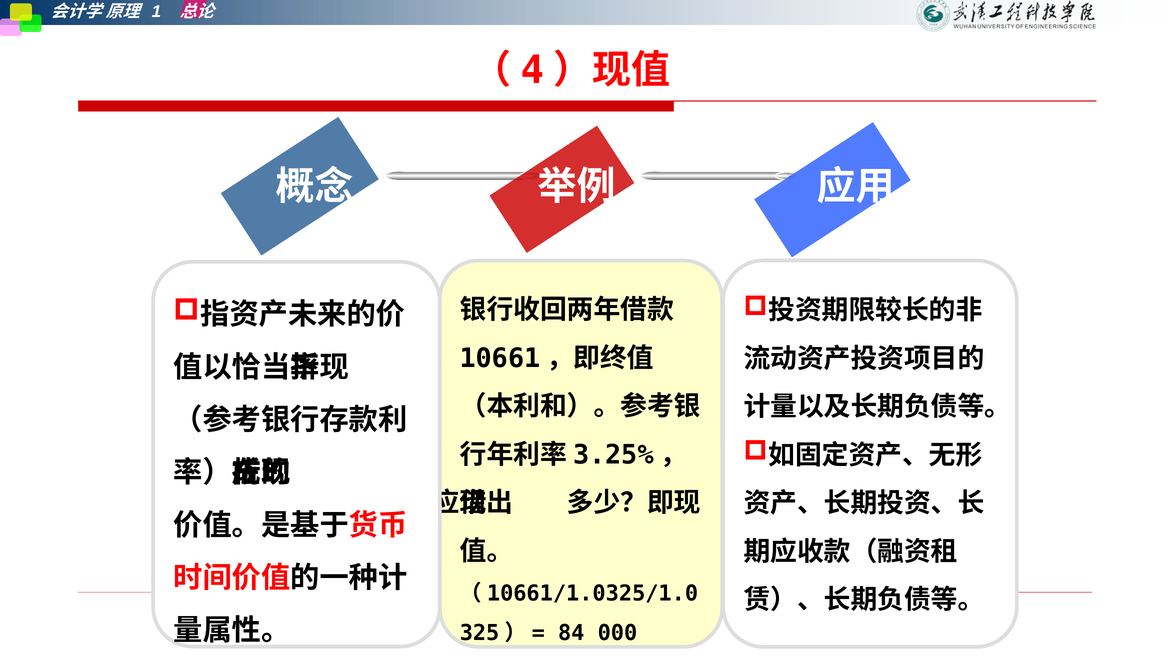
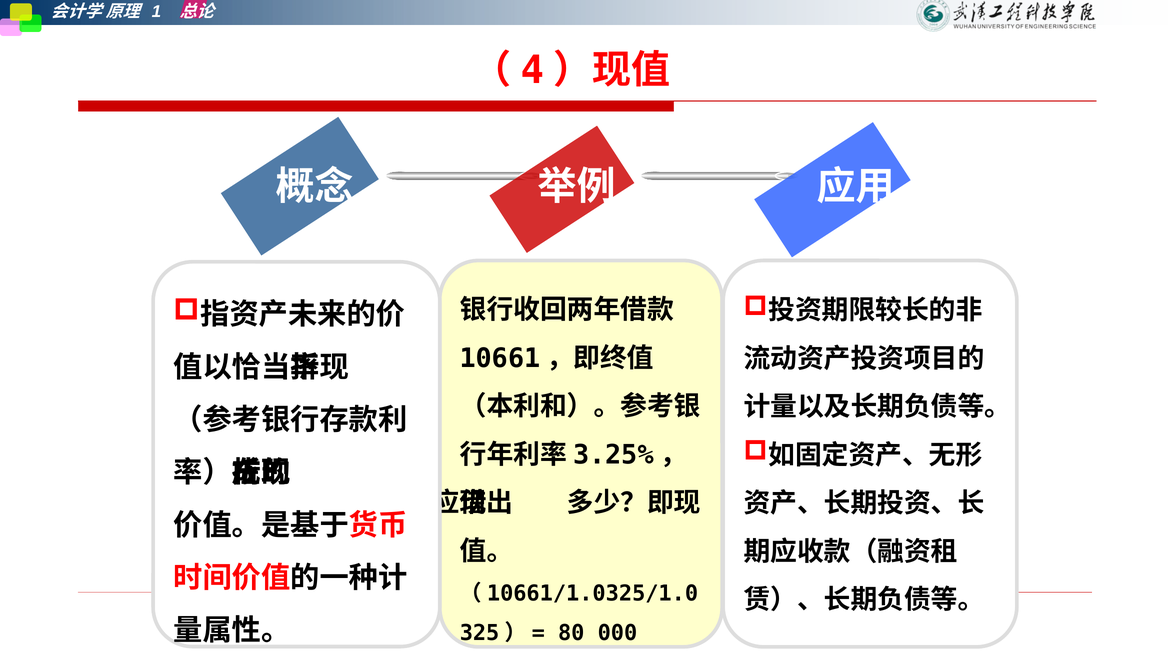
84: 84 -> 80
